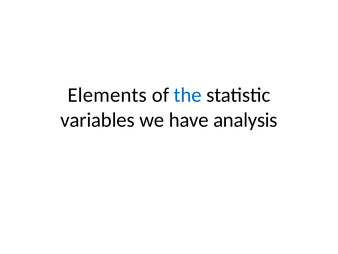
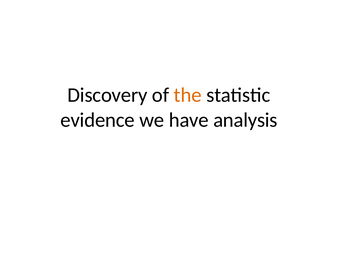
Elements: Elements -> Discovery
the colour: blue -> orange
variables: variables -> evidence
